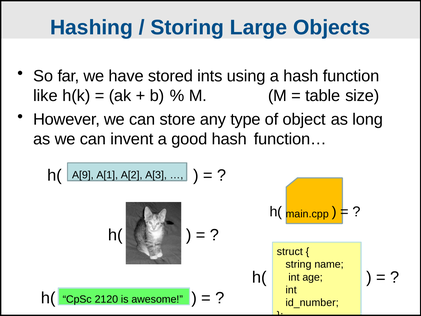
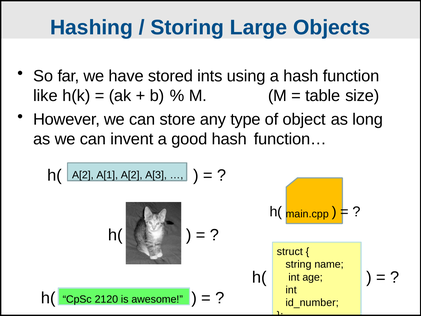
A[9 at (83, 175): A[9 -> A[2
